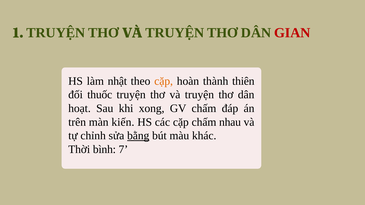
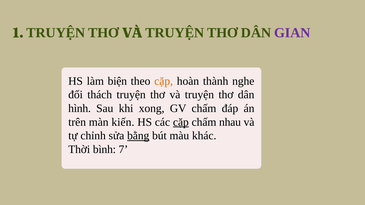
GIAN colour: red -> purple
nhật: nhật -> biện
thiên: thiên -> nghe
thuốc: thuốc -> thách
hoạt: hoạt -> hình
cặp at (181, 122) underline: none -> present
